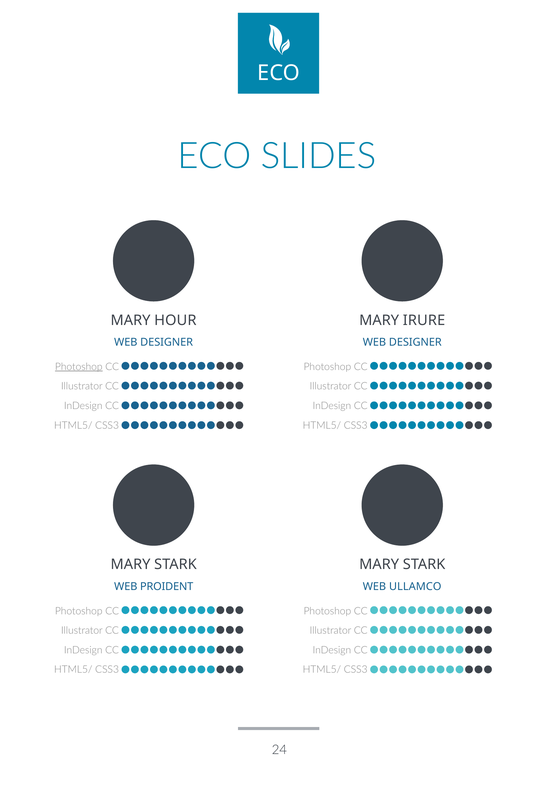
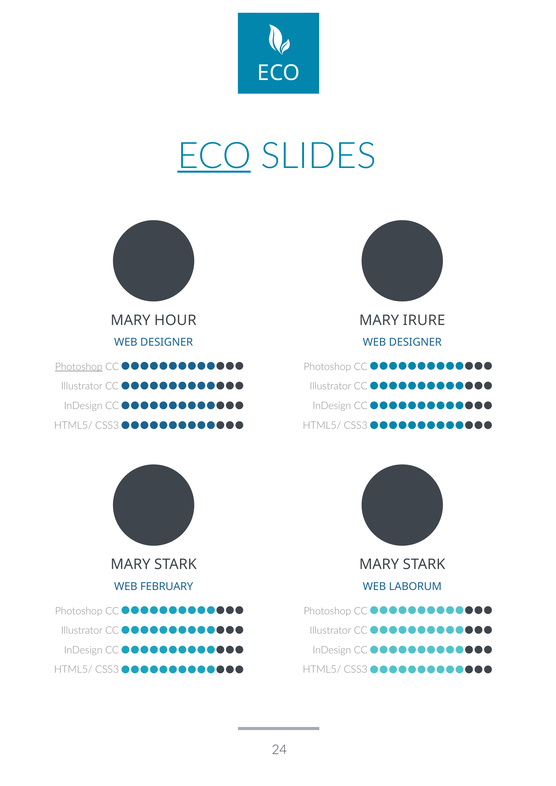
ECO at (214, 156) underline: none -> present
PROIDENT: PROIDENT -> FEBRUARY
ULLAMCO: ULLAMCO -> LABORUM
